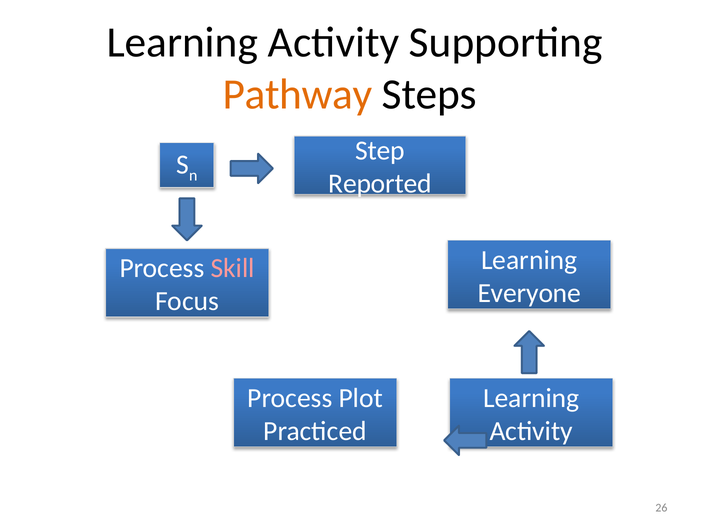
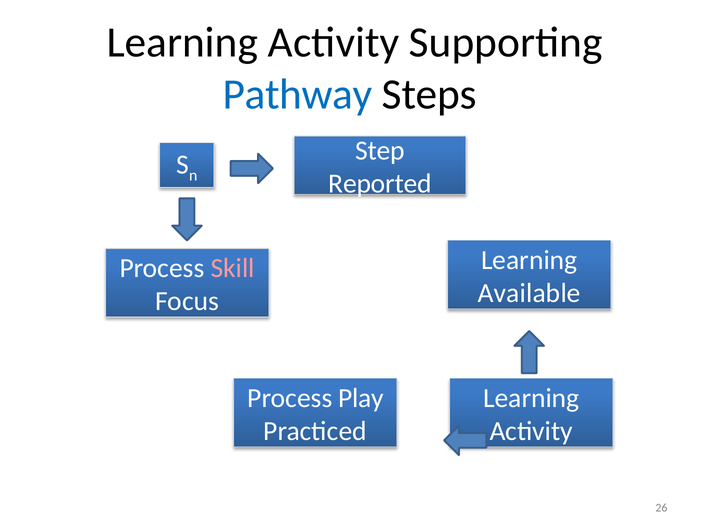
Pathway colour: orange -> blue
Everyone: Everyone -> Available
Plot: Plot -> Play
